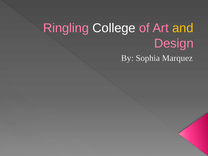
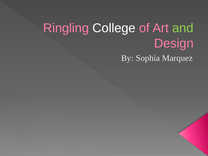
and colour: yellow -> light green
